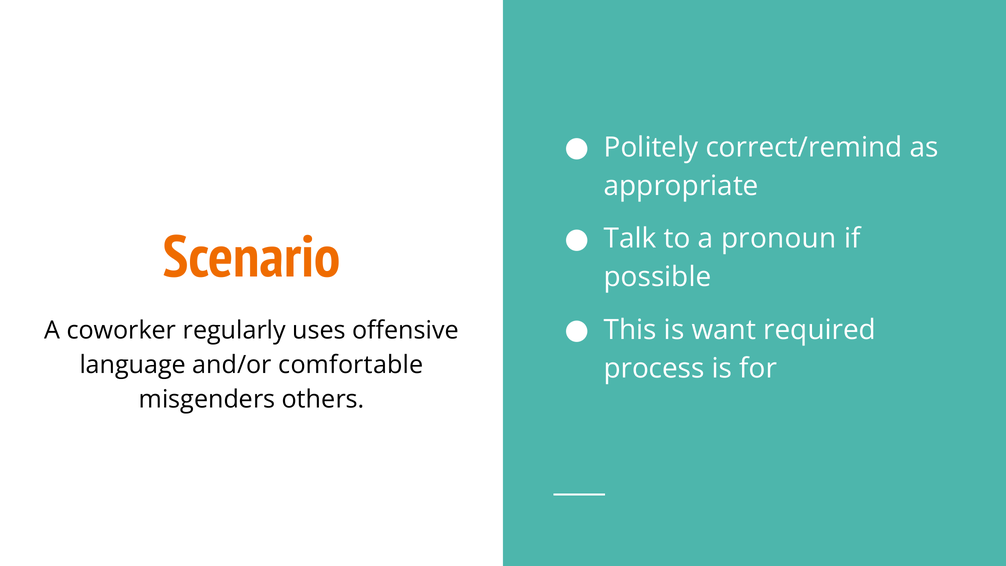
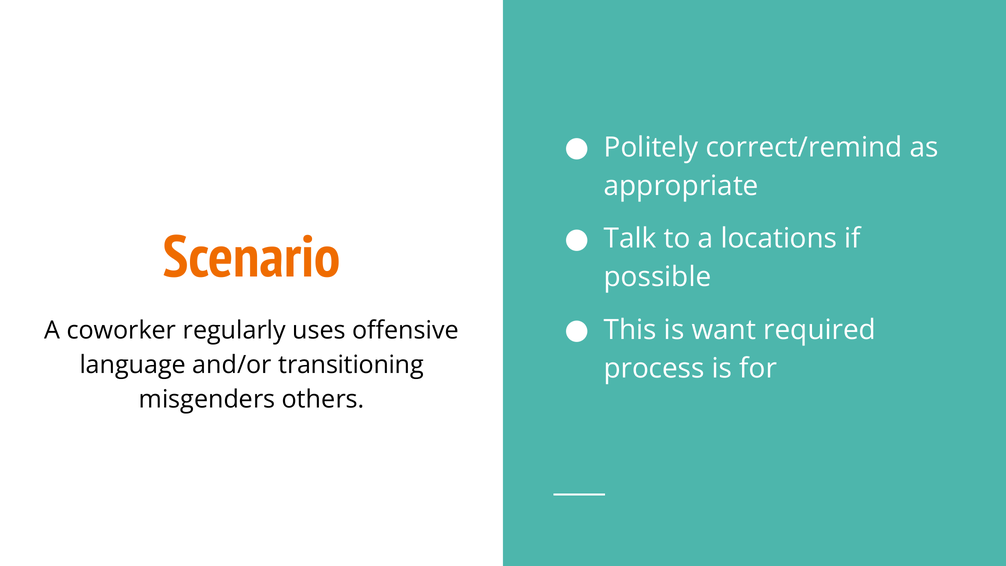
pronoun: pronoun -> locations
comfortable: comfortable -> transitioning
